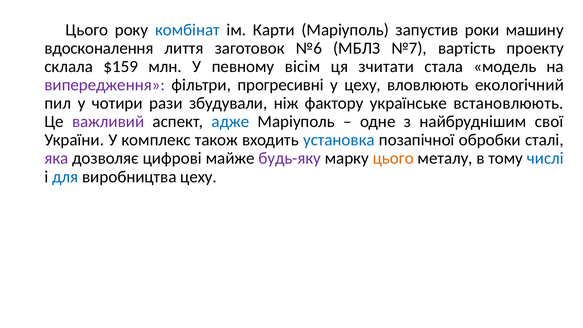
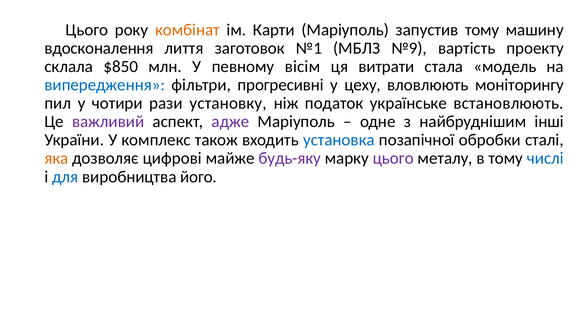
комбінат colour: blue -> orange
запустив роки: роки -> тому
№6: №6 -> №1
№7: №7 -> №9
$159: $159 -> $850
зчитати: зчитати -> витрати
випередження colour: purple -> blue
екологічний: екологічний -> моніторингу
збудували: збудували -> установку
фактору: фактору -> податок
адже colour: blue -> purple
свої: свої -> інші
яка colour: purple -> orange
цього at (393, 158) colour: orange -> purple
виробництва цеху: цеху -> його
